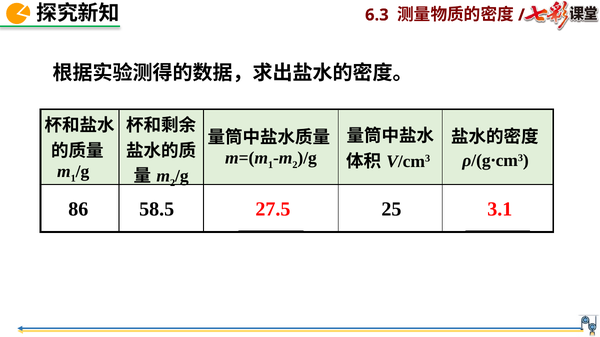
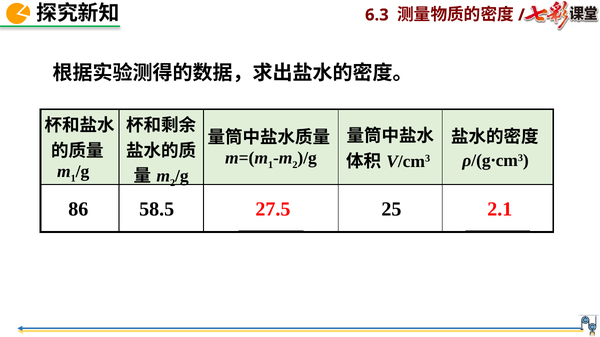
3.1: 3.1 -> 2.1
